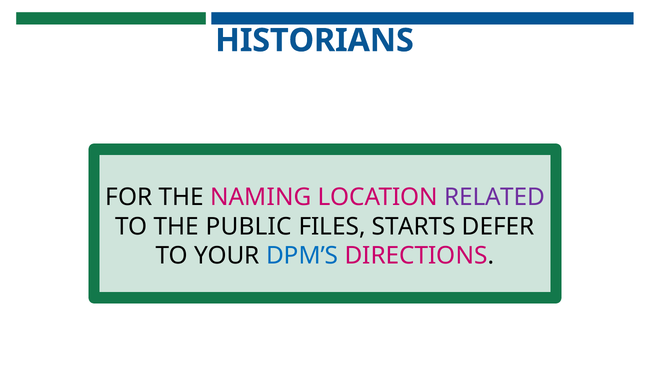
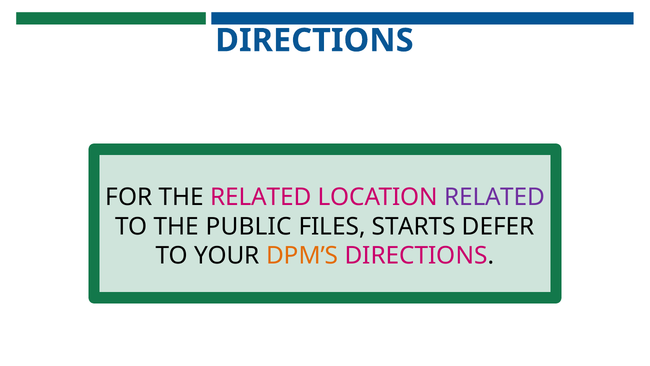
HISTORIANS at (314, 40): HISTORIANS -> DIRECTIONS
THE NAMING: NAMING -> RELATED
DPM’S colour: blue -> orange
